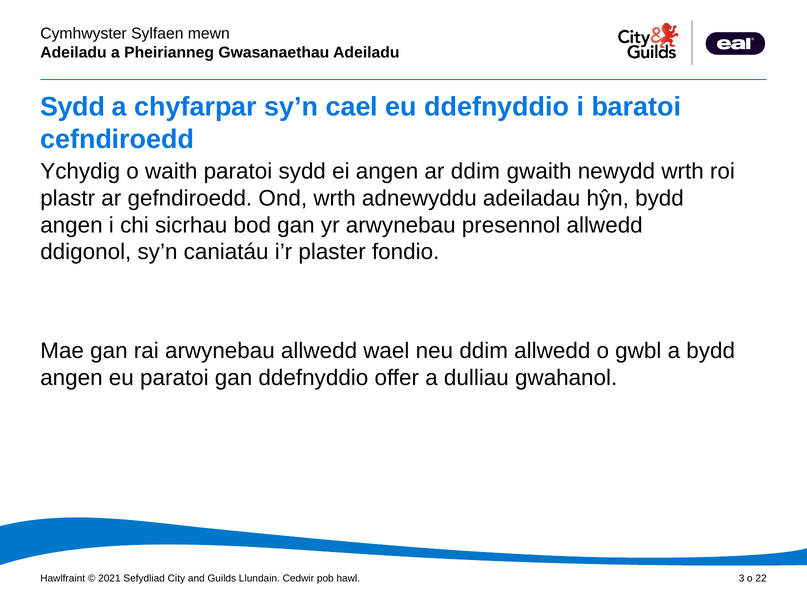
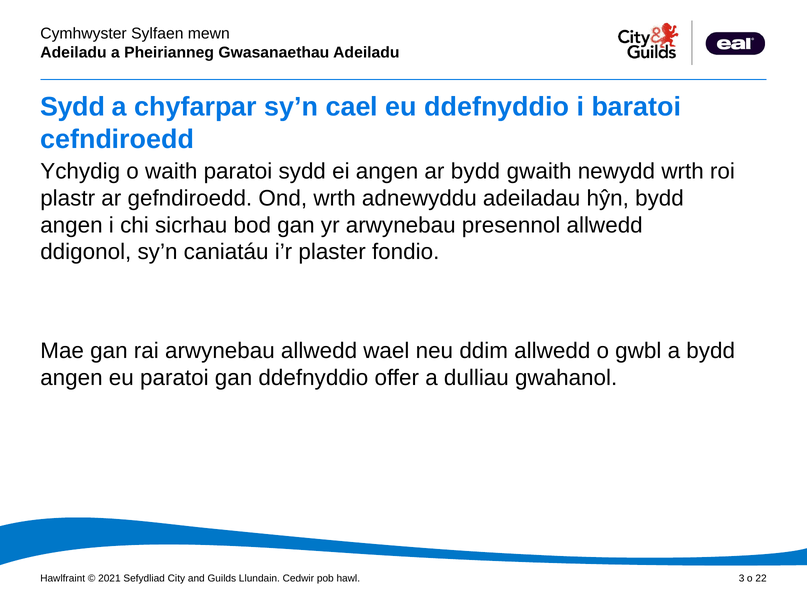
ar ddim: ddim -> bydd
